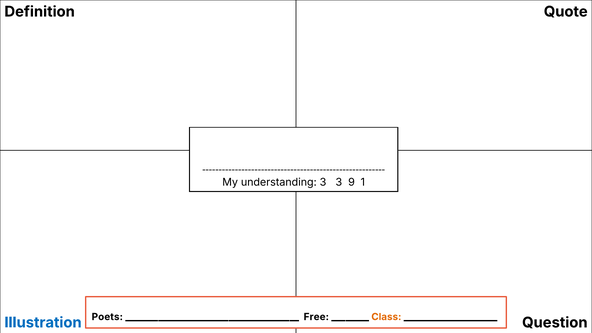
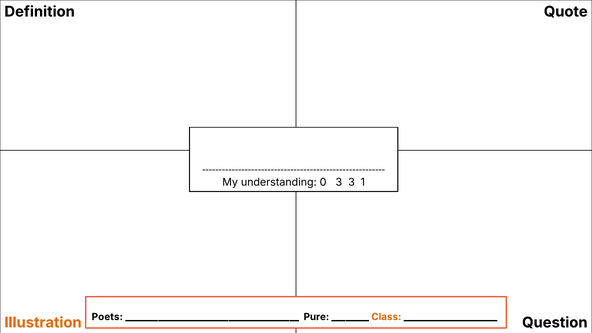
understanding 3: 3 -> 0
3 9: 9 -> 3
Free: Free -> Pure
Illustration colour: blue -> orange
